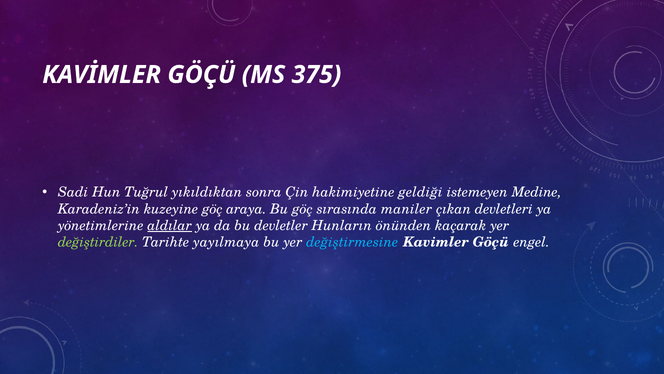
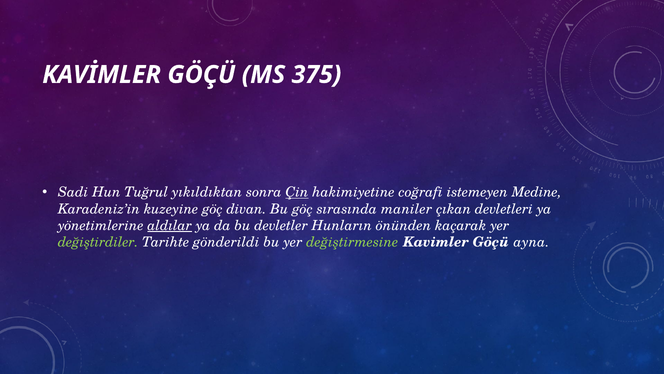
Çin underline: none -> present
geldiği: geldiği -> coğrafi
araya: araya -> divan
yayılmaya: yayılmaya -> gönderildi
değiştirmesine colour: light blue -> light green
engel: engel -> ayna
